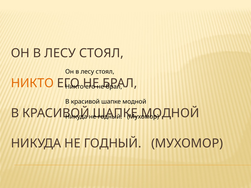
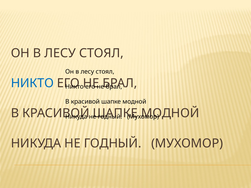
НИКТО at (32, 83) colour: orange -> blue
